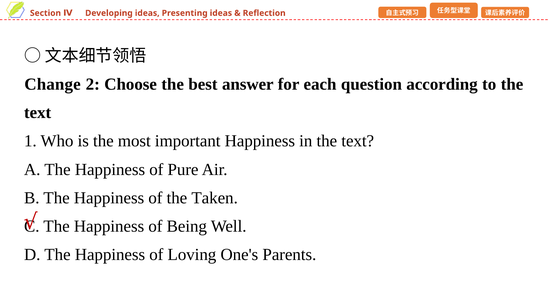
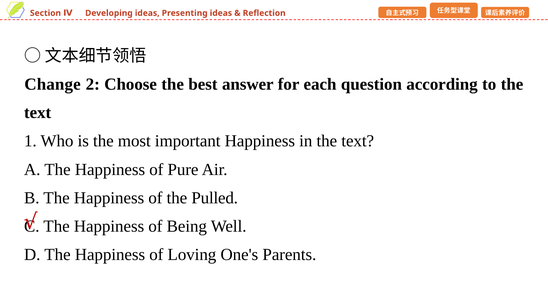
Taken: Taken -> Pulled
